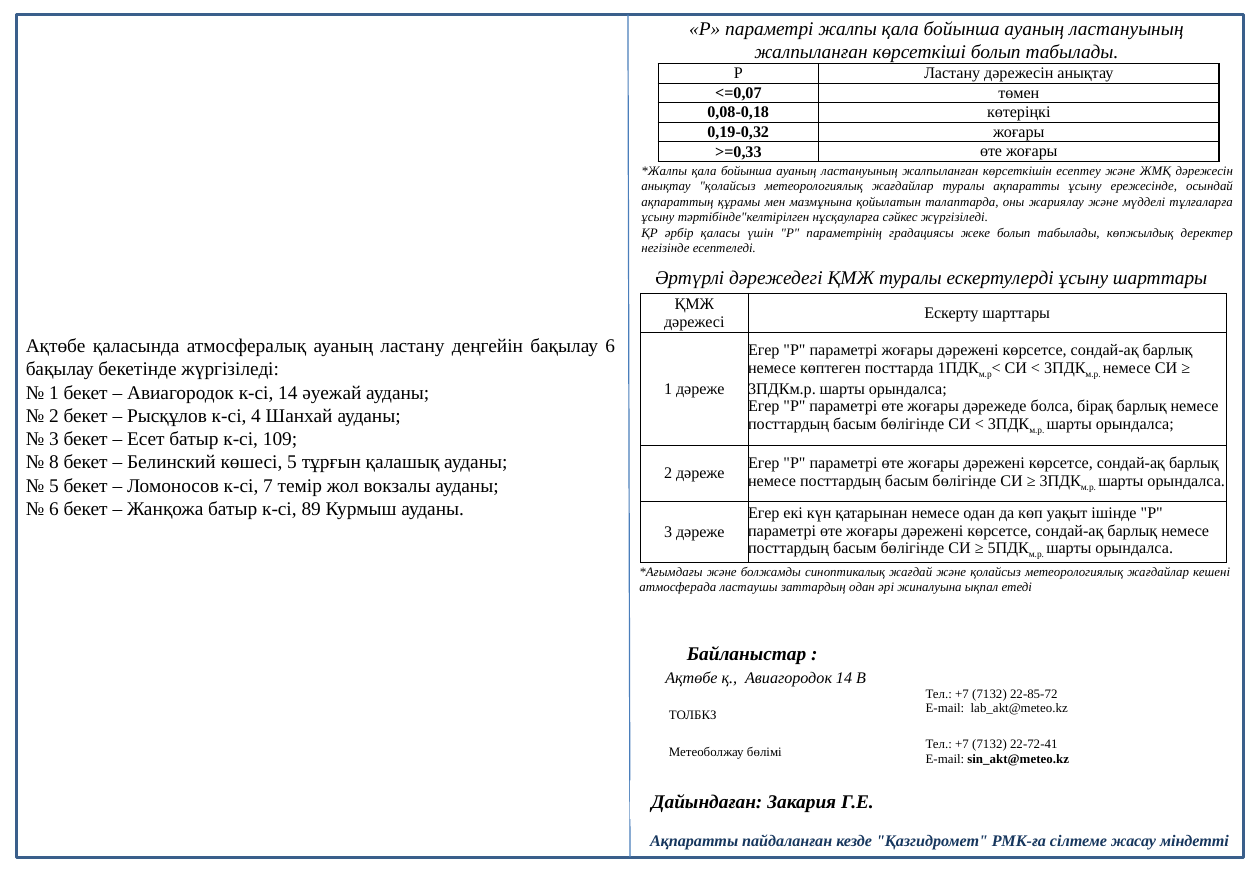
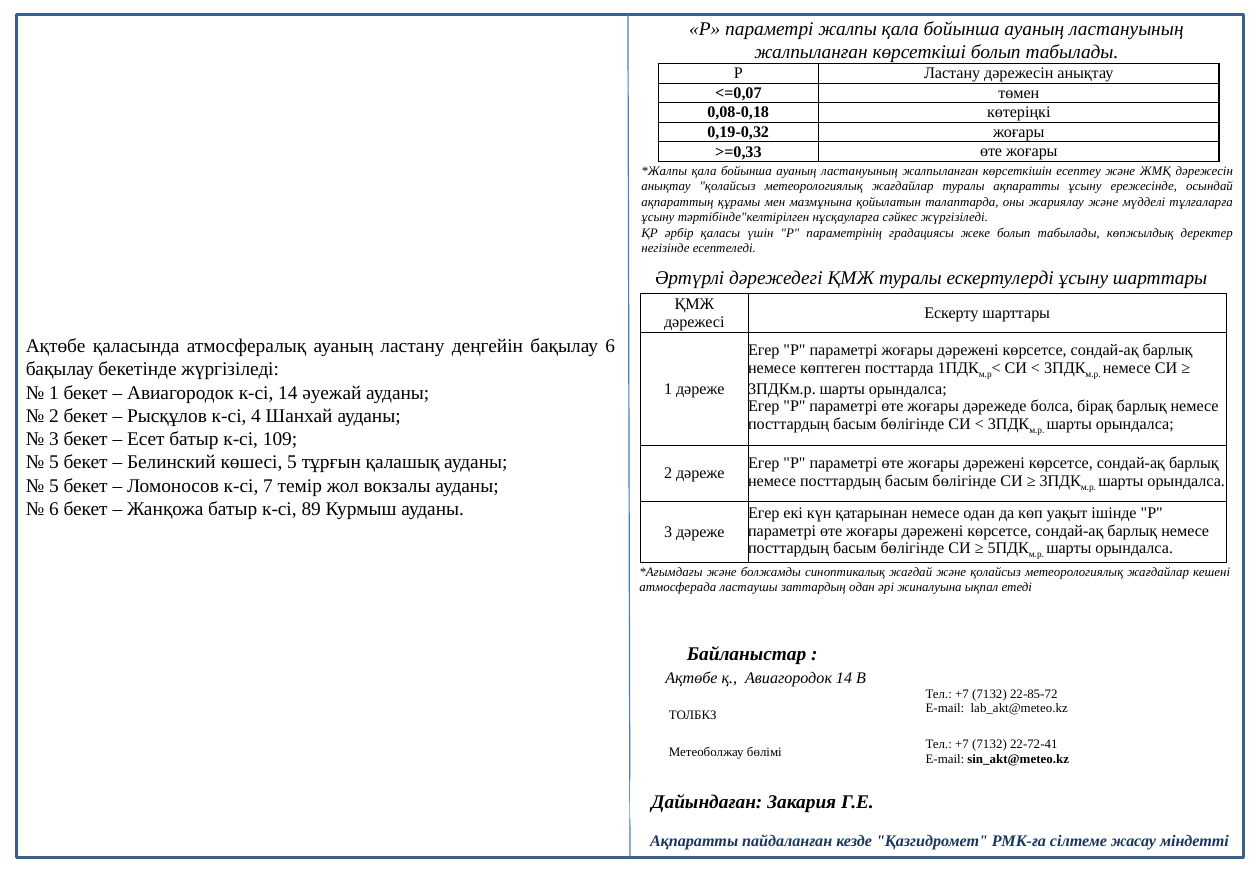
8 at (54, 463): 8 -> 5
